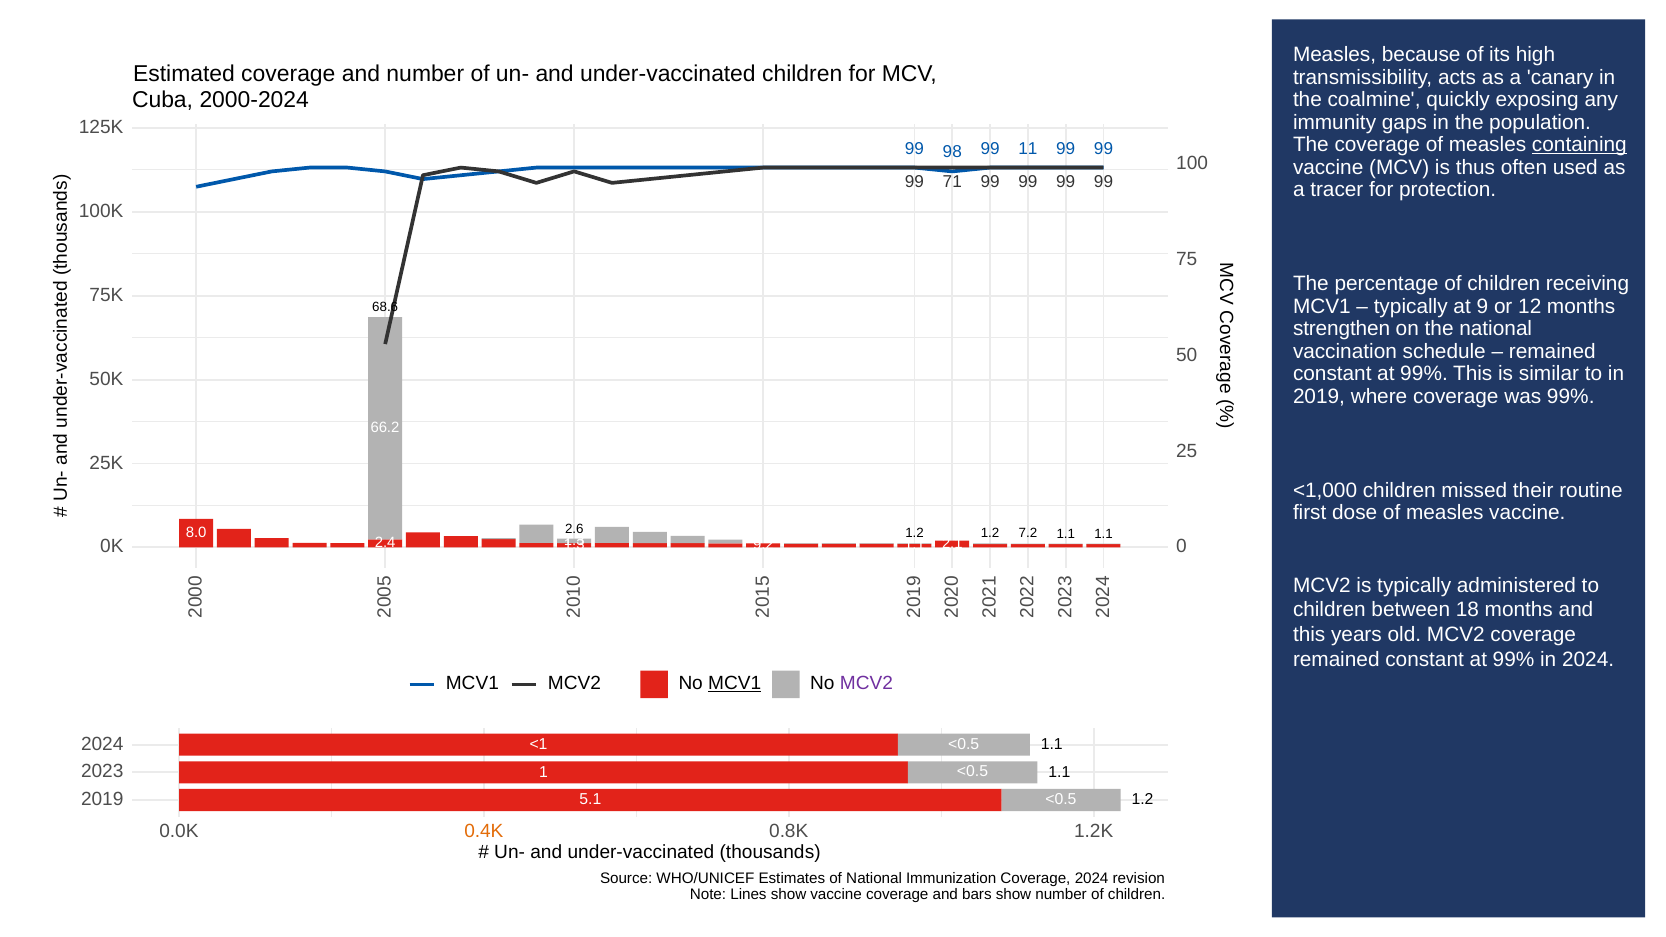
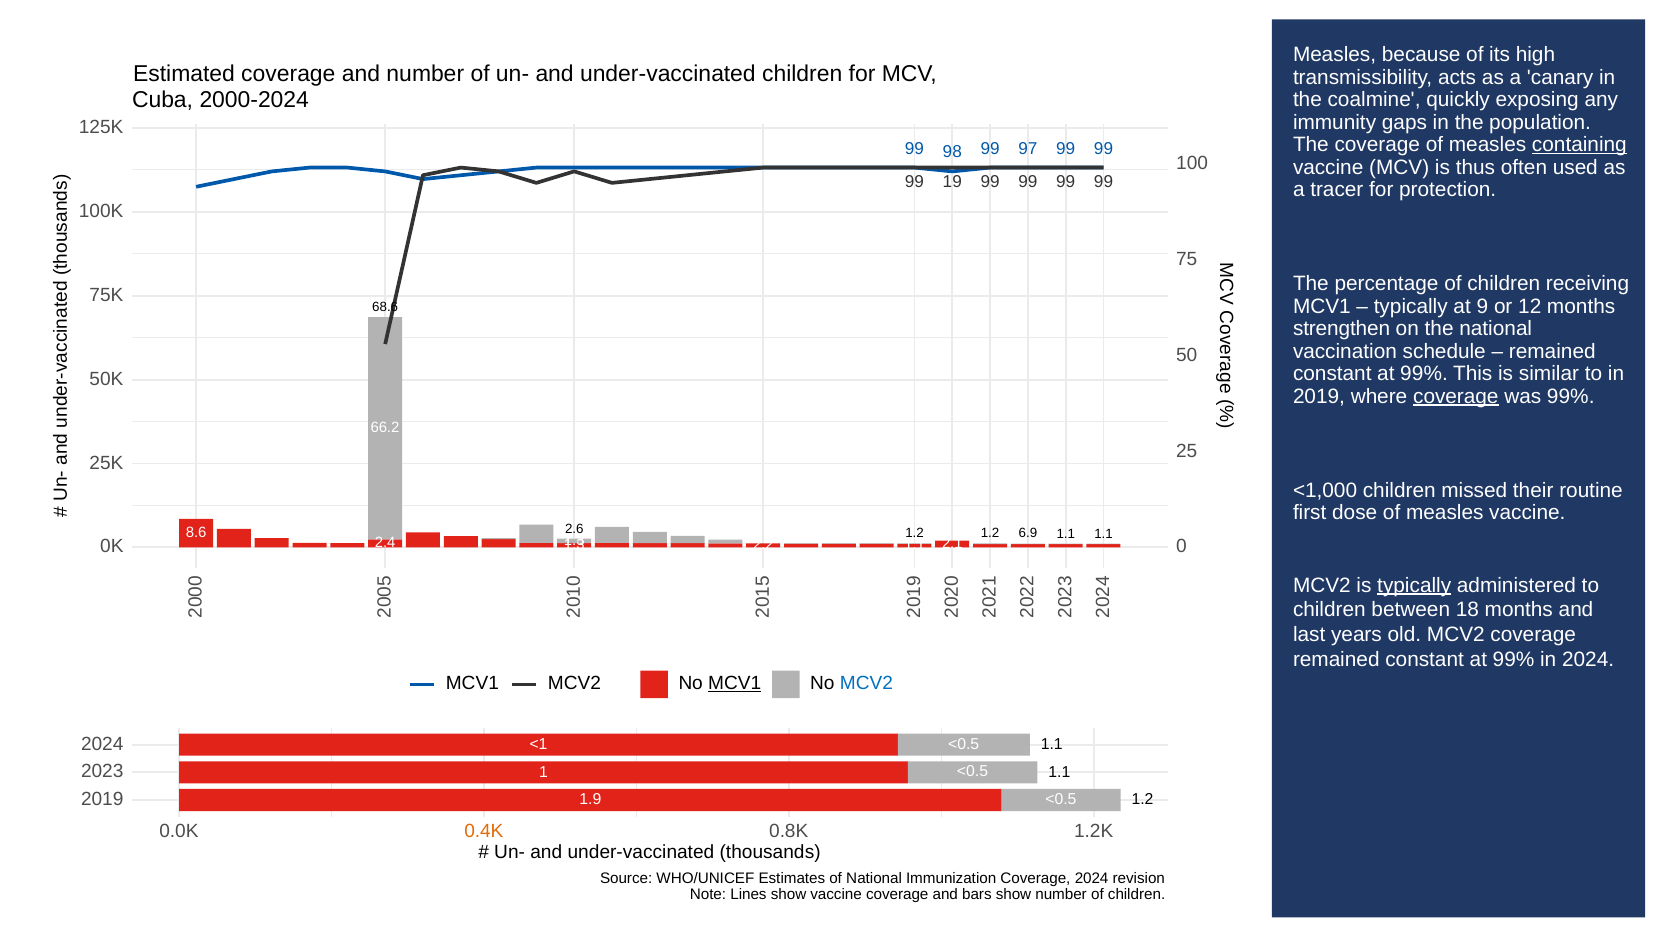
11: 11 -> 97
71: 71 -> 19
coverage at (1456, 396) underline: none -> present
7.2: 7.2 -> 6.9
8.0: 8.0 -> 8.6
9.2: 9.2 -> 2.2
typically at (1414, 585) underline: none -> present
this at (1309, 635): this -> last
MCV2 at (867, 684) colour: purple -> blue
5.1: 5.1 -> 1.9
